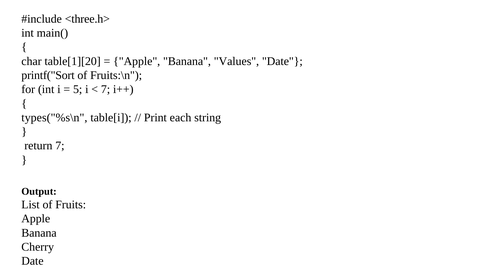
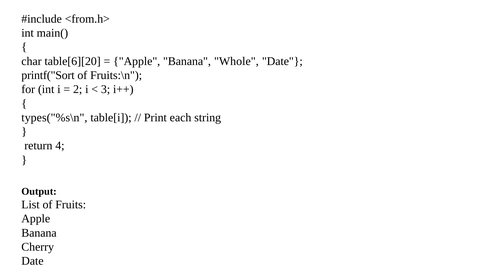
<three.h>: <three.h> -> <from.h>
table[1][20: table[1][20 -> table[6][20
Values: Values -> Whole
5: 5 -> 2
7 at (106, 89): 7 -> 3
return 7: 7 -> 4
